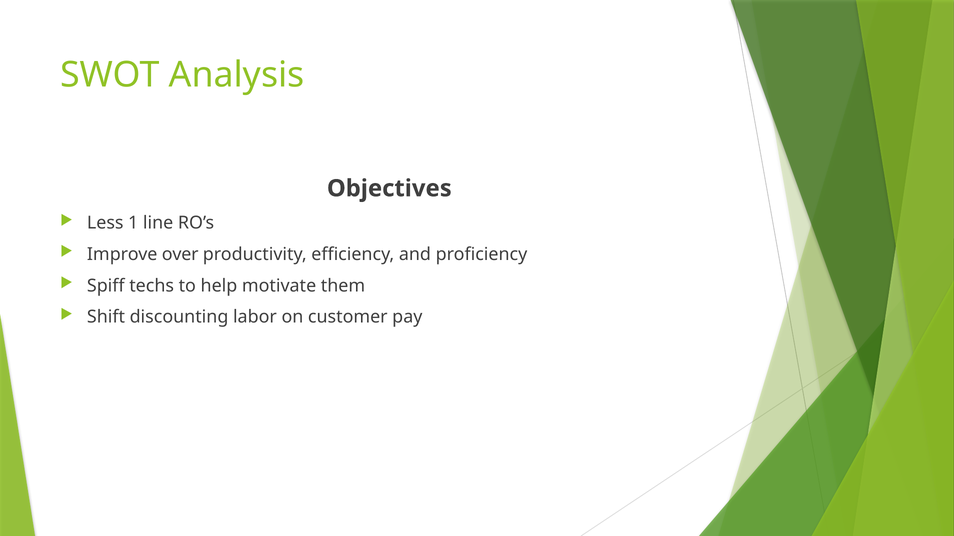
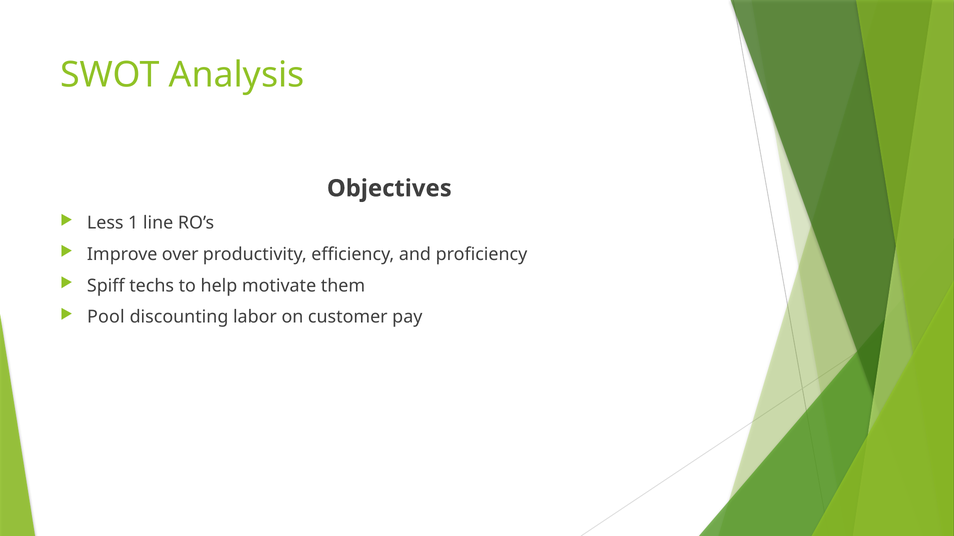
Shift: Shift -> Pool
